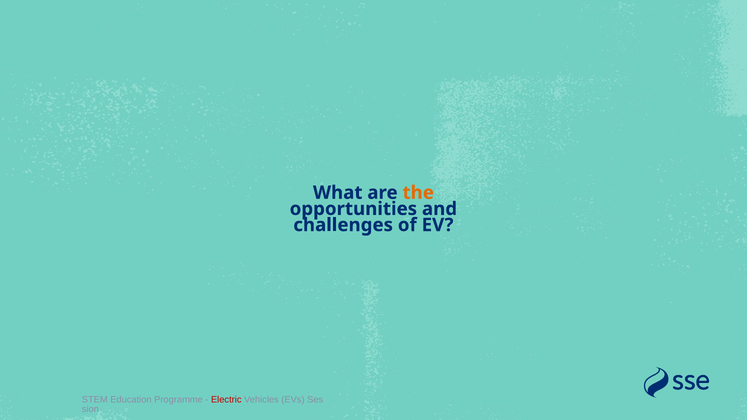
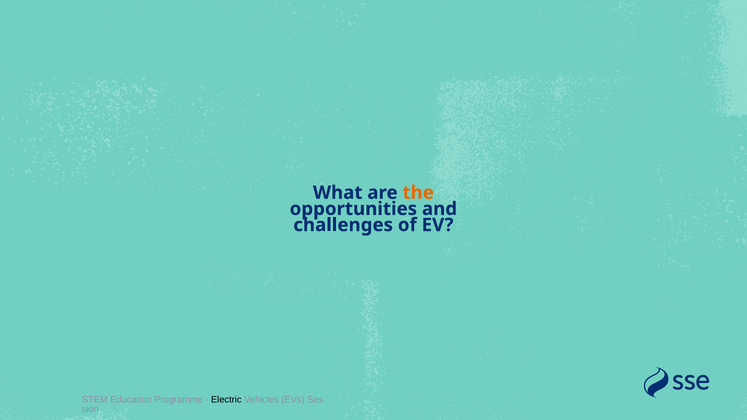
Electric colour: red -> black
